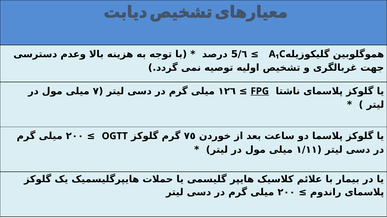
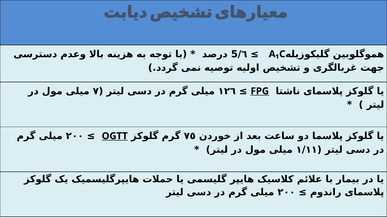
OGTT underline: none -> present
